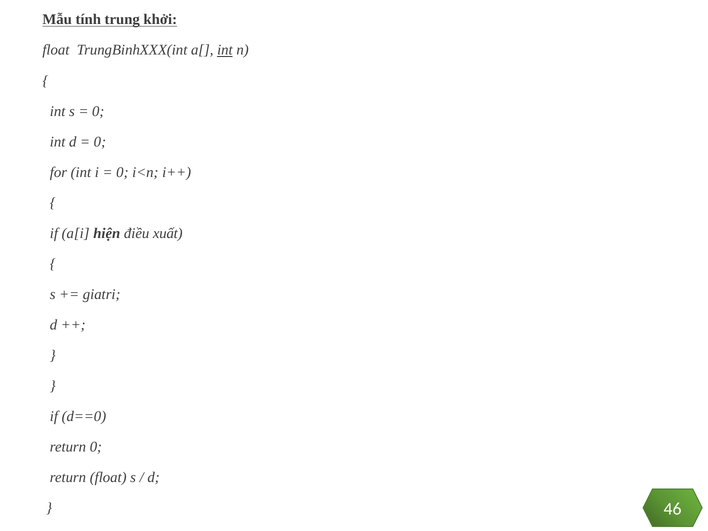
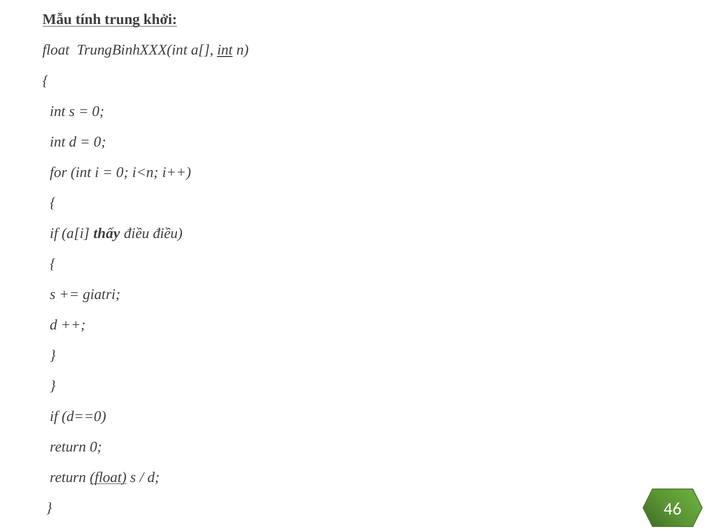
hiện: hiện -> thấy
điều xuất: xuất -> điều
float at (108, 477) underline: none -> present
